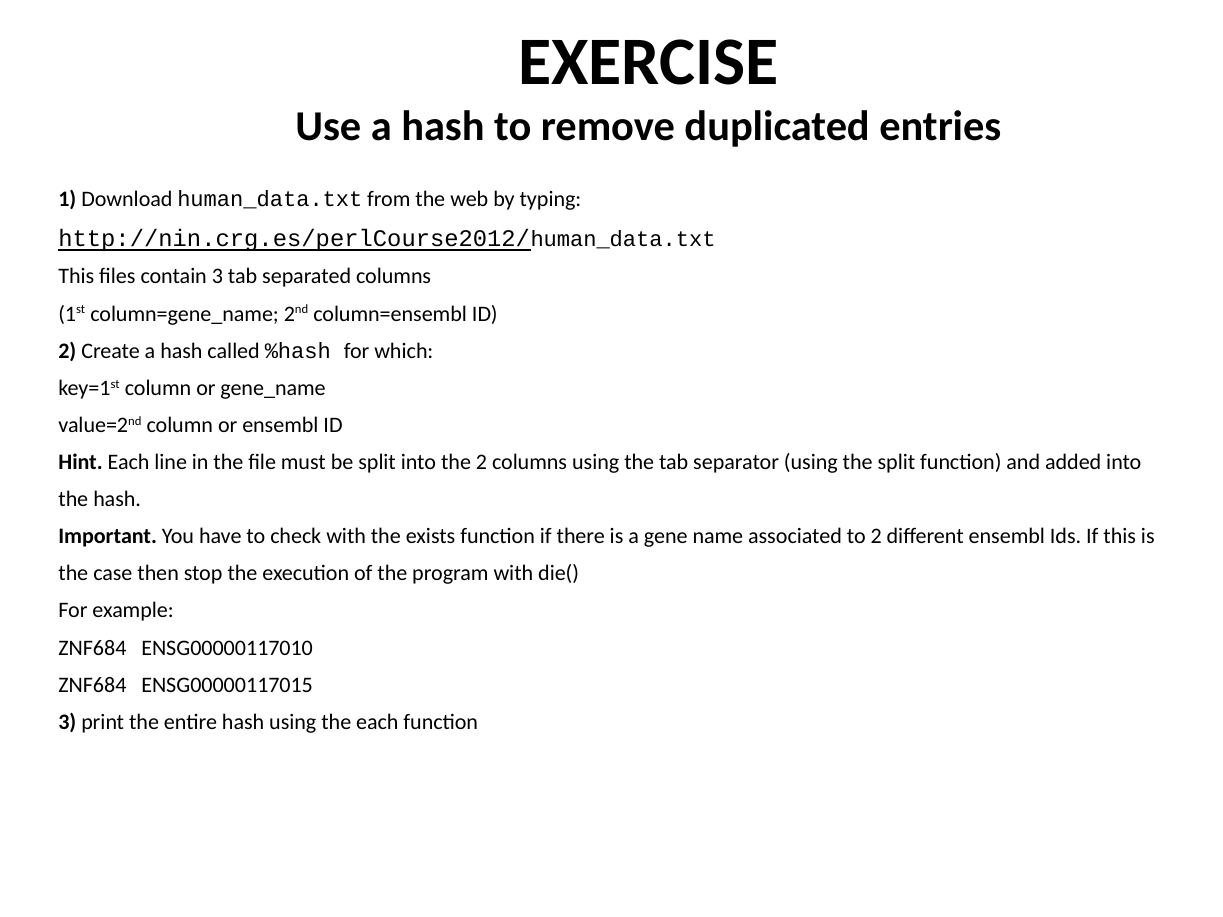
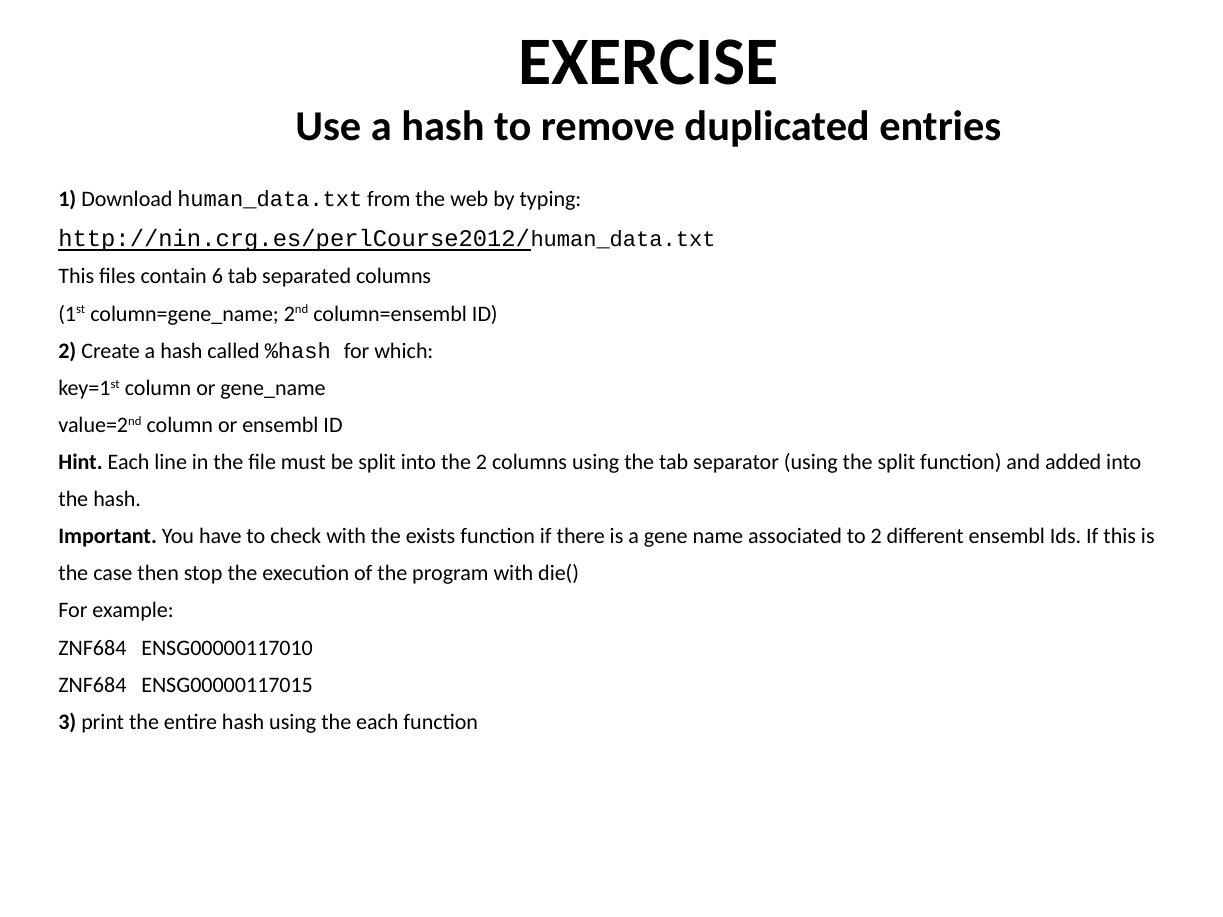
contain 3: 3 -> 6
